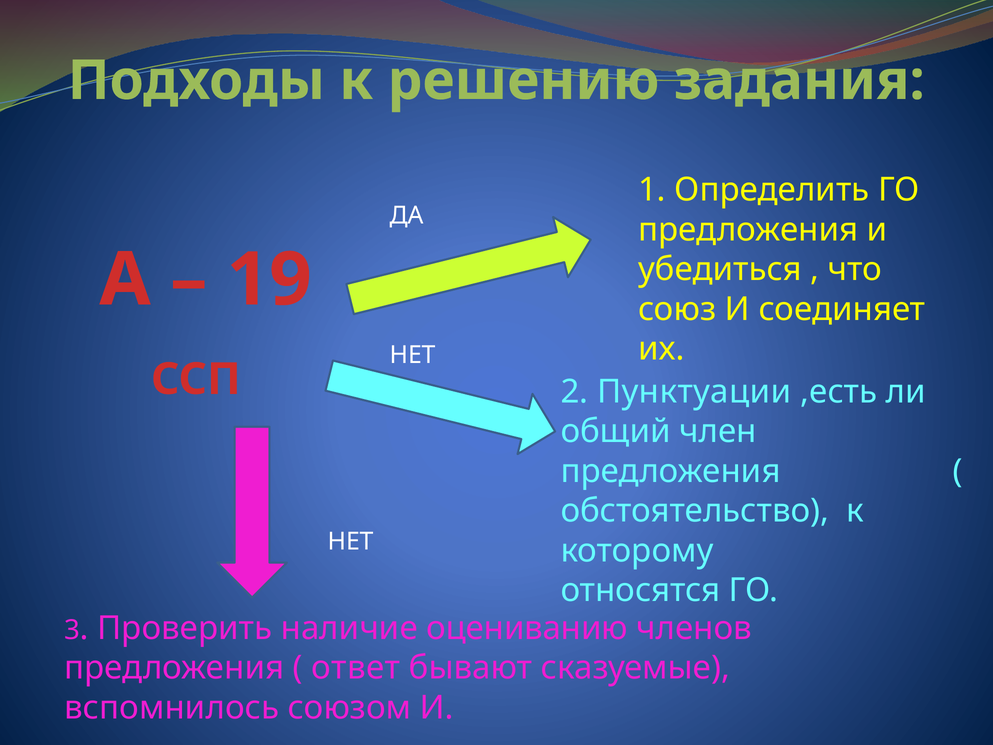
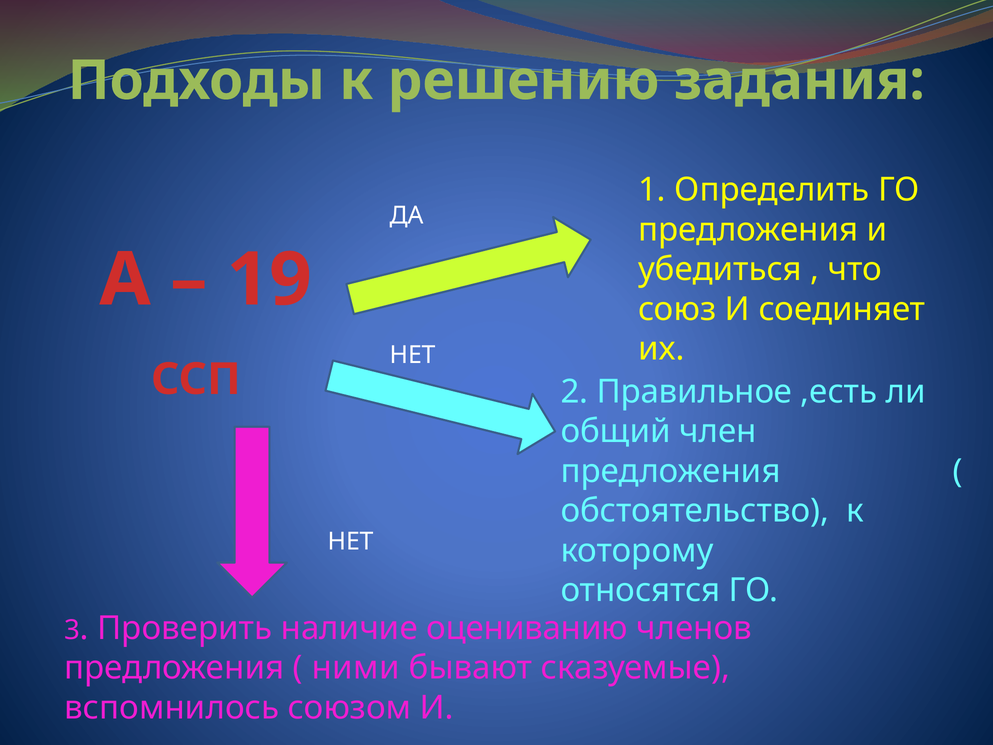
Пунктуации: Пунктуации -> Правильное
ответ: ответ -> ними
